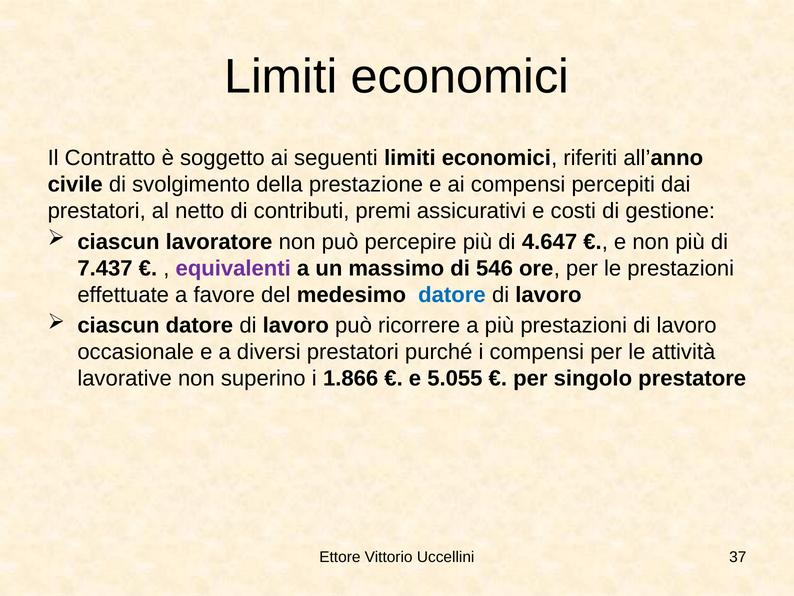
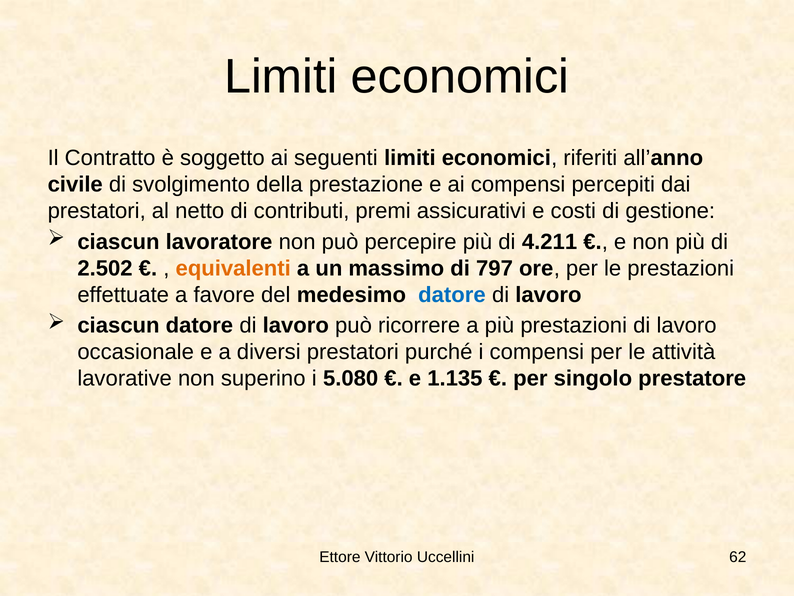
4.647: 4.647 -> 4.211
7.437: 7.437 -> 2.502
equivalenti colour: purple -> orange
546: 546 -> 797
1.866: 1.866 -> 5.080
5.055: 5.055 -> 1.135
37: 37 -> 62
